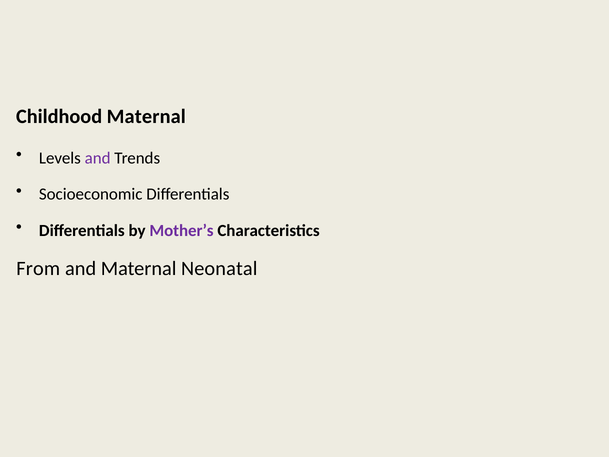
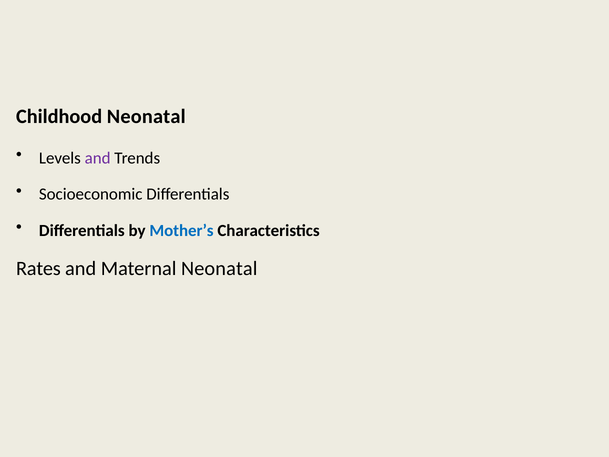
Childhood Maternal: Maternal -> Neonatal
Mother’s colour: purple -> blue
From: From -> Rates
